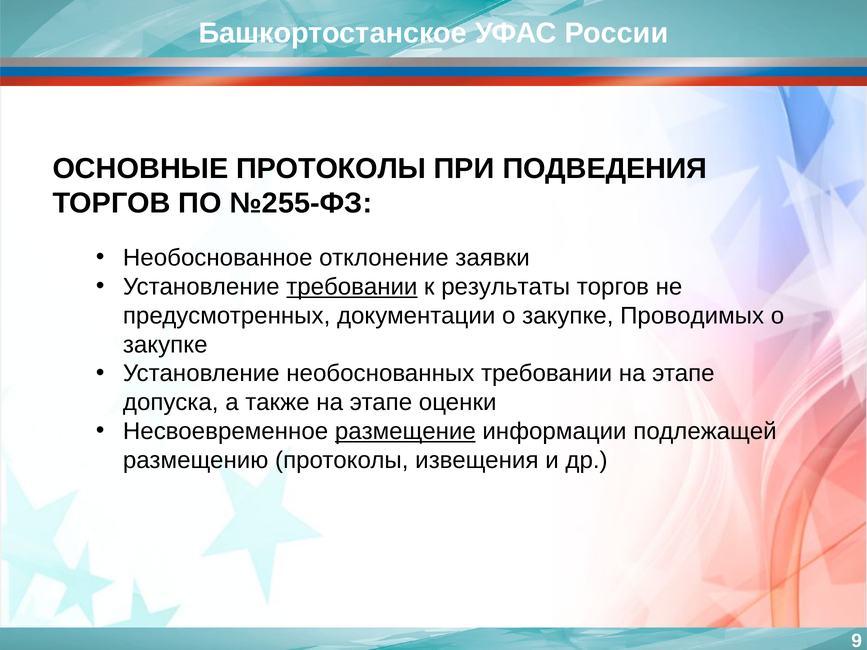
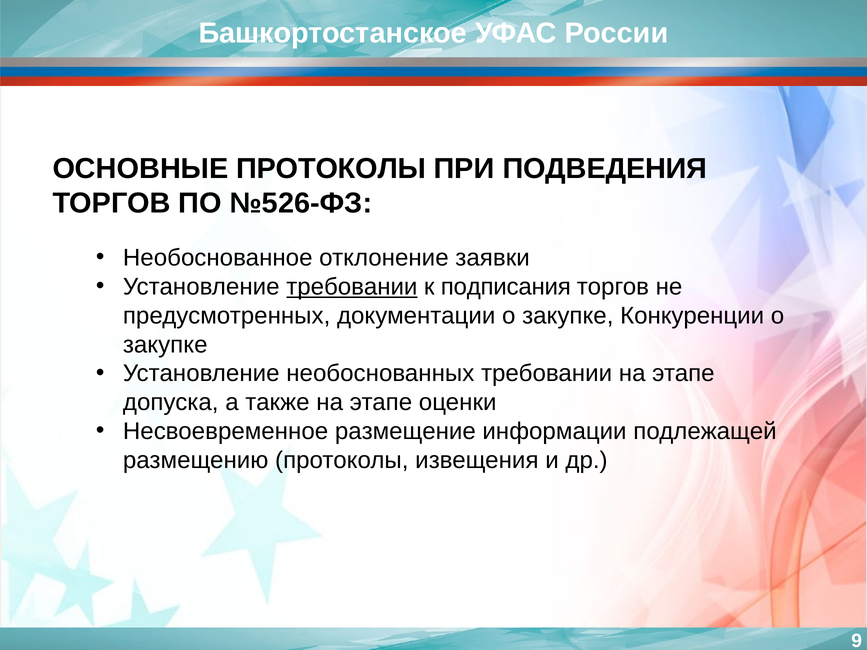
№255-ФЗ: №255-ФЗ -> №526-ФЗ
результаты: результаты -> подписания
Проводимых: Проводимых -> Конкуренции
размещение underline: present -> none
